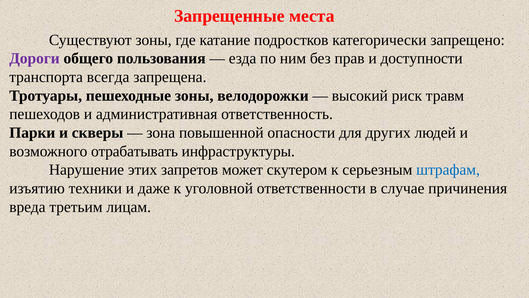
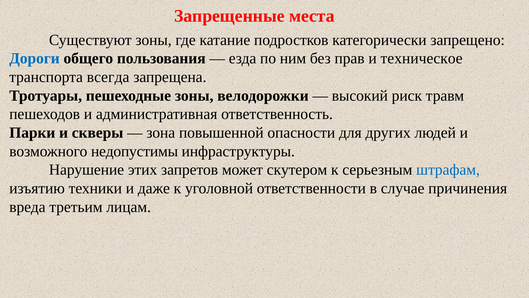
Дороги colour: purple -> blue
доступности: доступности -> техническое
отрабатывать: отрабатывать -> недопустимы
